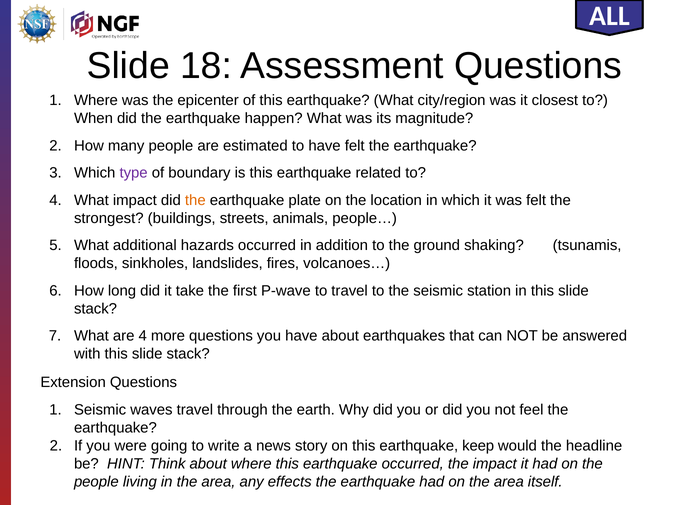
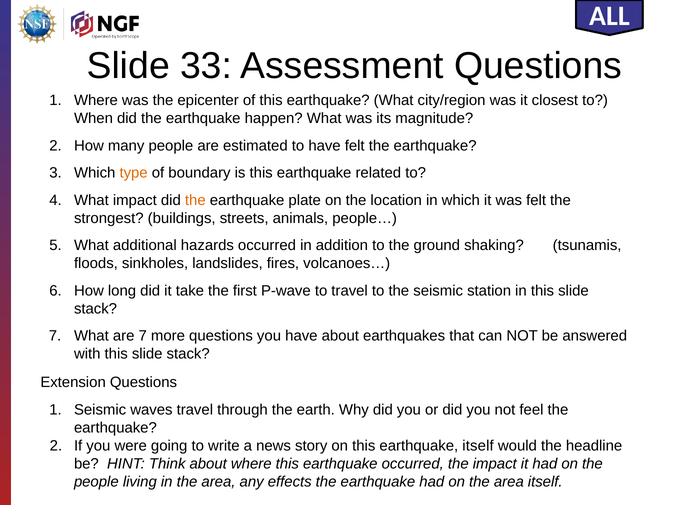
18: 18 -> 33
type colour: purple -> orange
are 4: 4 -> 7
earthquake keep: keep -> itself
